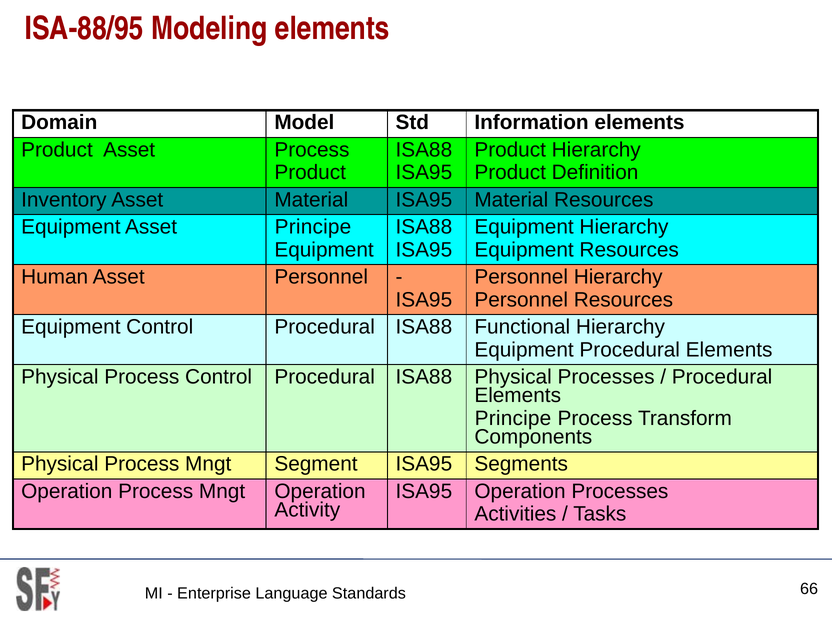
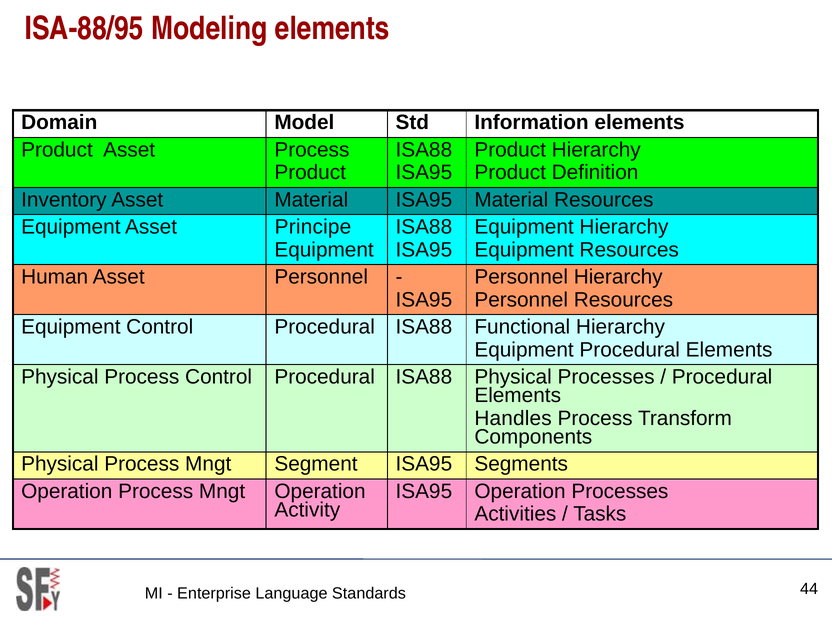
Principe at (513, 418): Principe -> Handles
66: 66 -> 44
